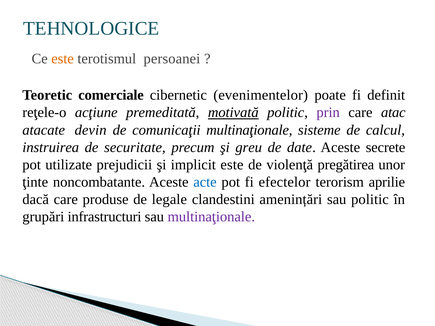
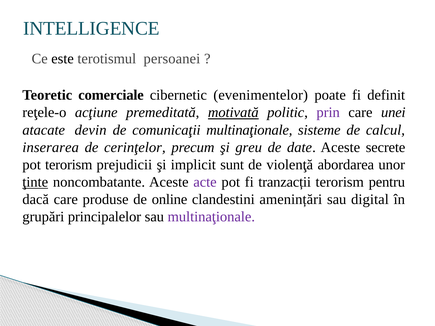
TEHNOLOGICE: TEHNOLOGICE -> INTELLIGENCE
este at (63, 59) colour: orange -> black
atac: atac -> unei
instruirea: instruirea -> inserarea
securitate: securitate -> cerinţelor
pot utilizate: utilizate -> terorism
implicit este: este -> sunt
pregătirea: pregătirea -> abordarea
ţinte underline: none -> present
acte colour: blue -> purple
efectelor: efectelor -> tranzacții
aprilie: aprilie -> pentru
legale: legale -> online
sau politic: politic -> digital
infrastructuri: infrastructuri -> principalelor
